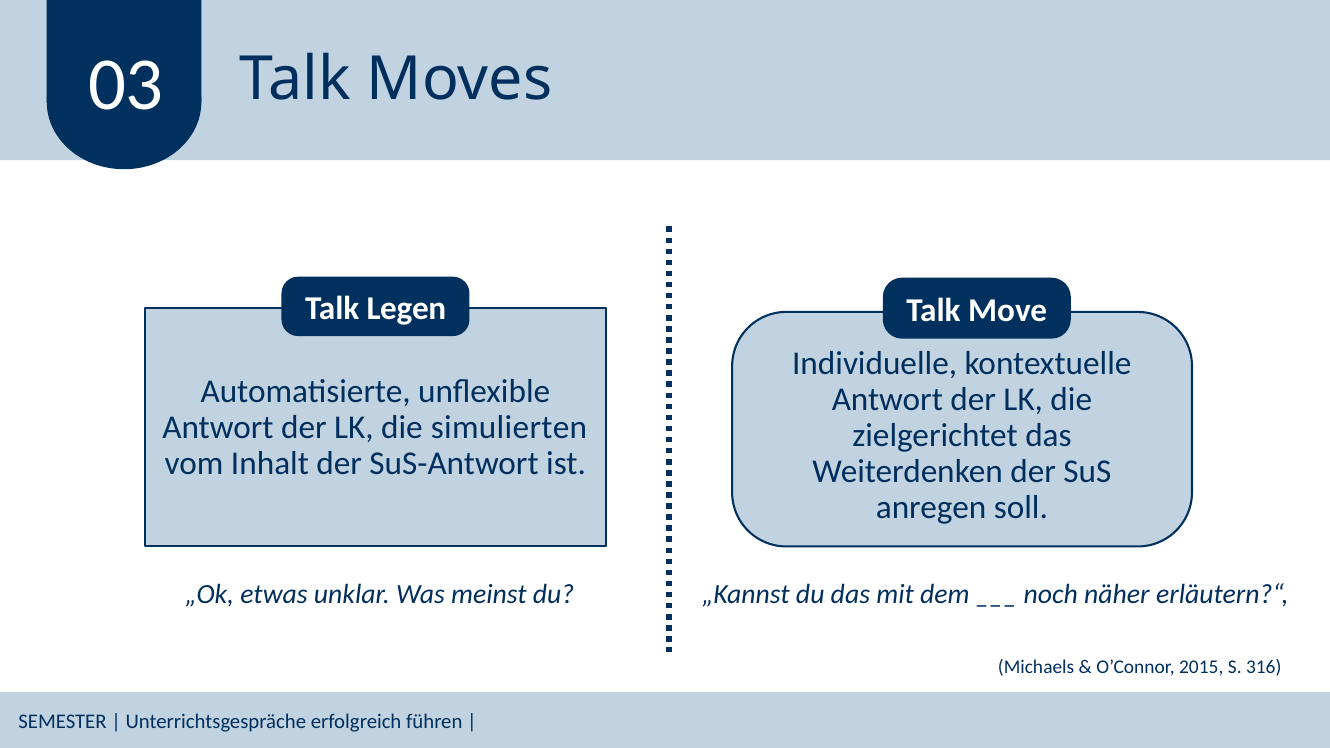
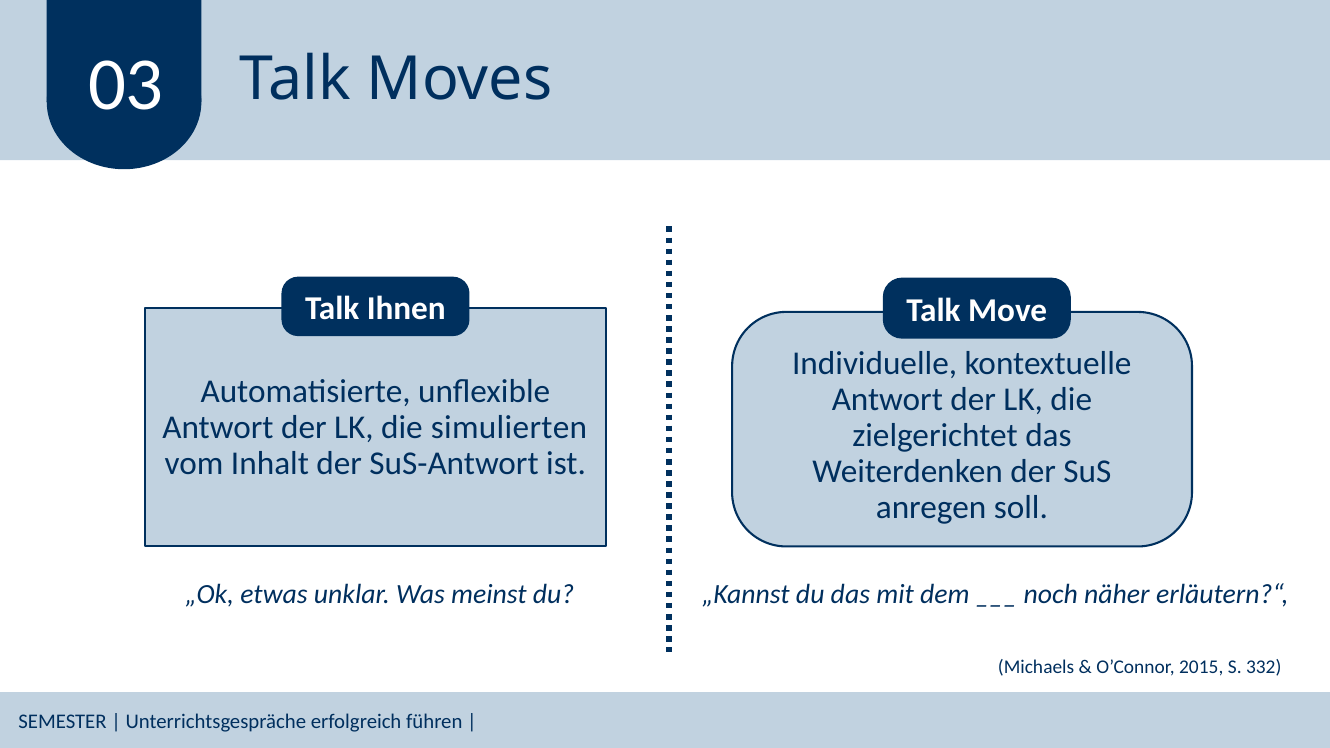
Legen: Legen -> Ihnen
316: 316 -> 332
